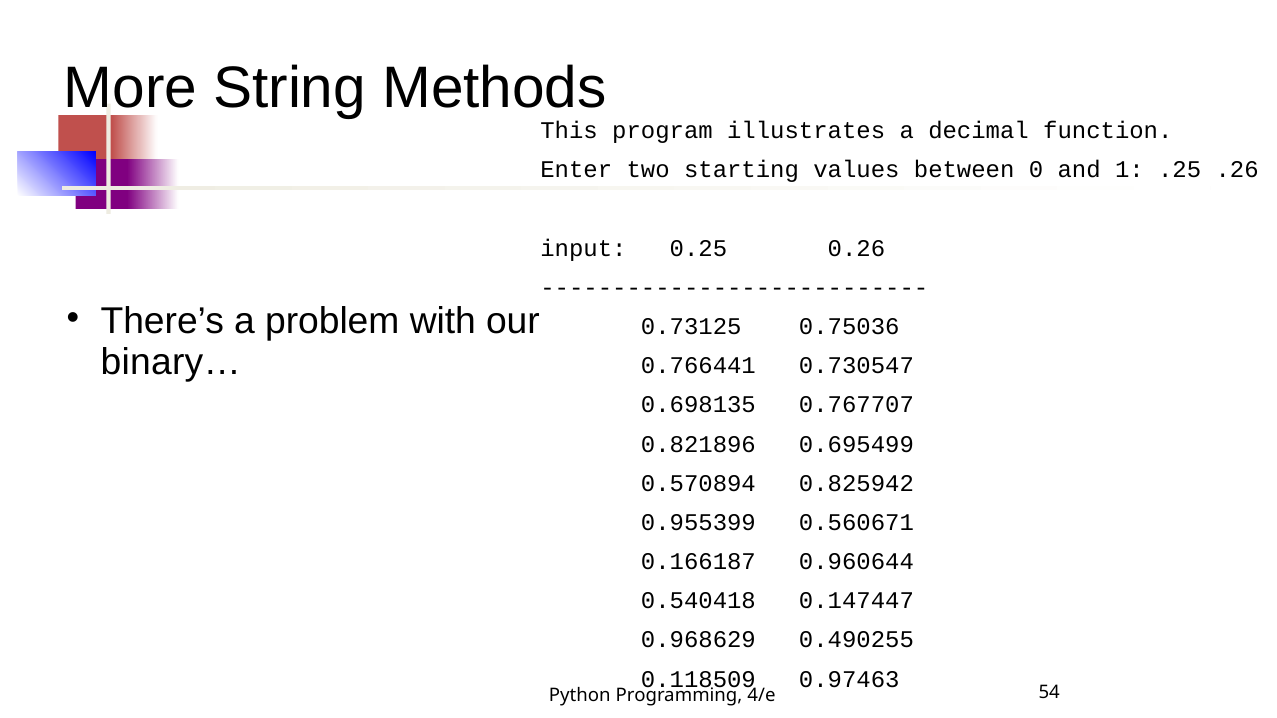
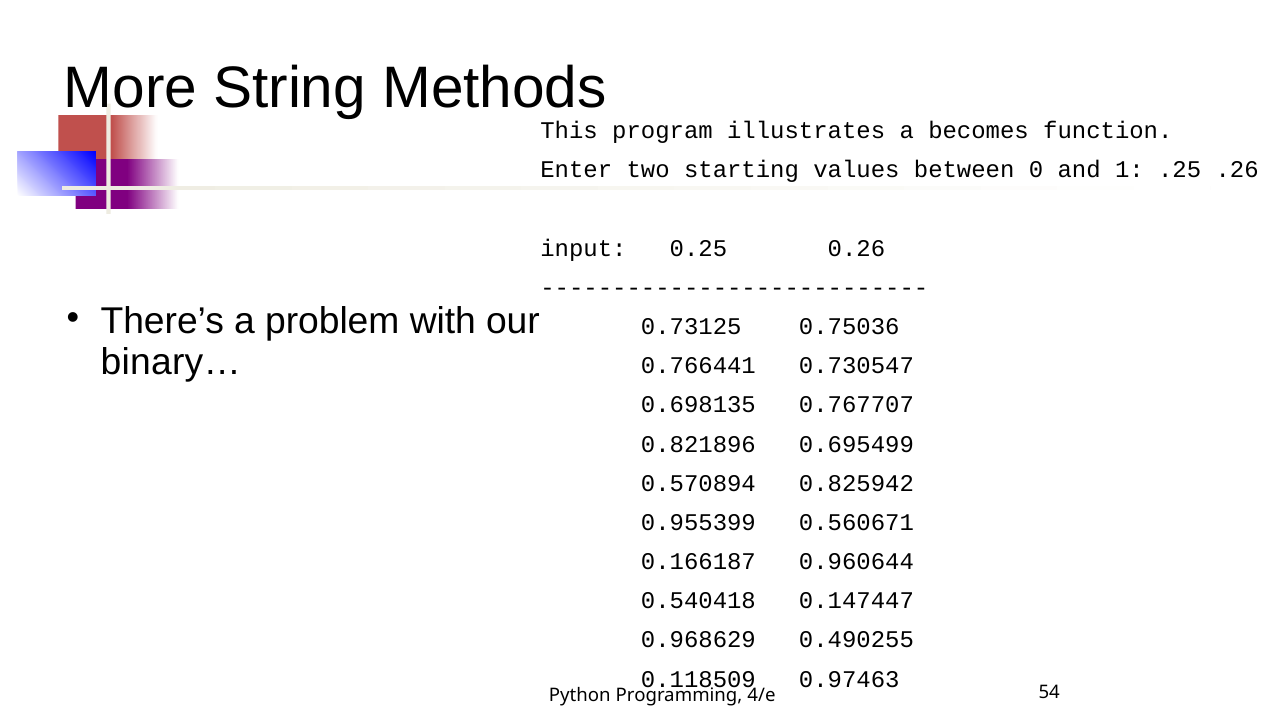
decimal: decimal -> becomes
